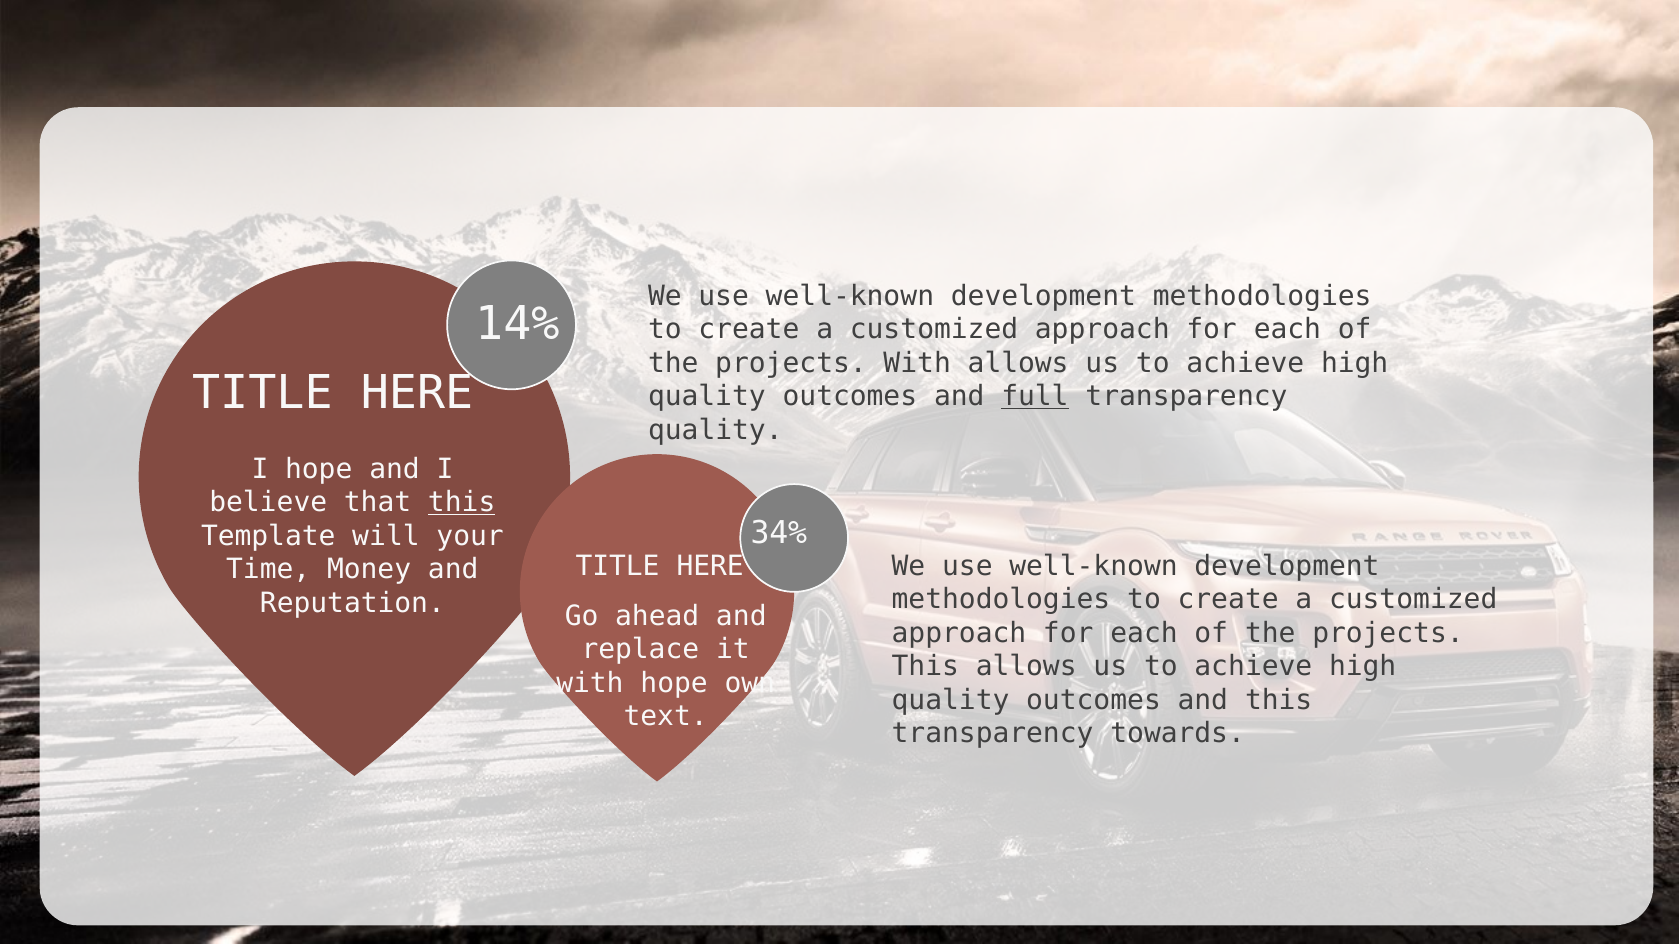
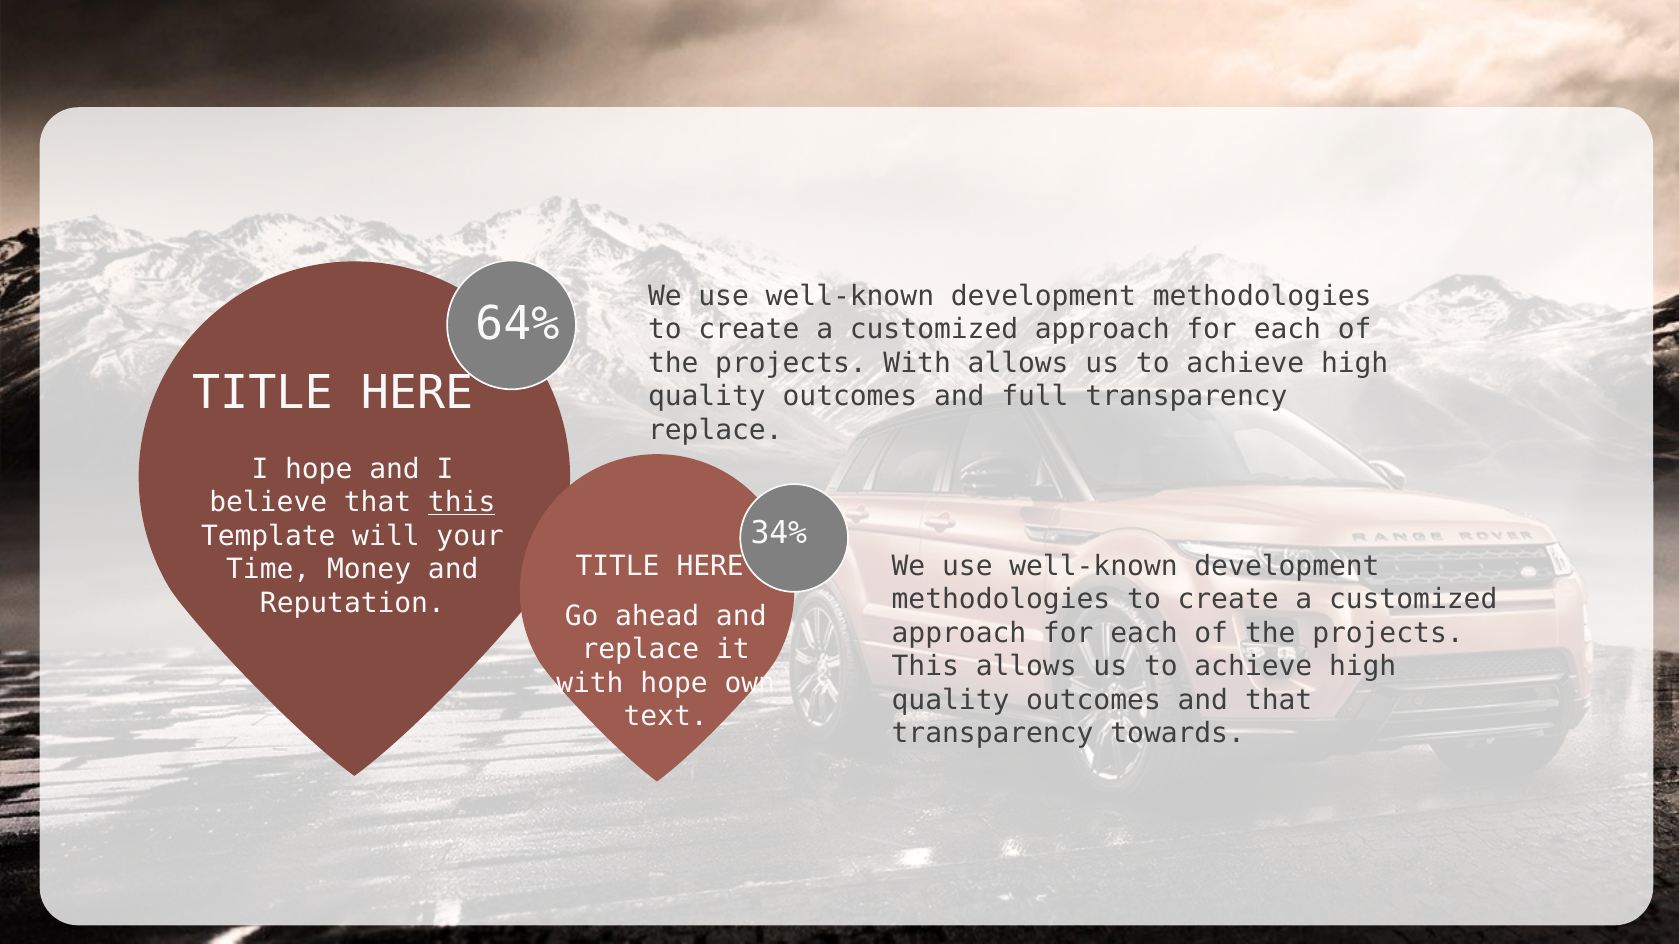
14%: 14% -> 64%
full underline: present -> none
quality at (715, 430): quality -> replace
and this: this -> that
